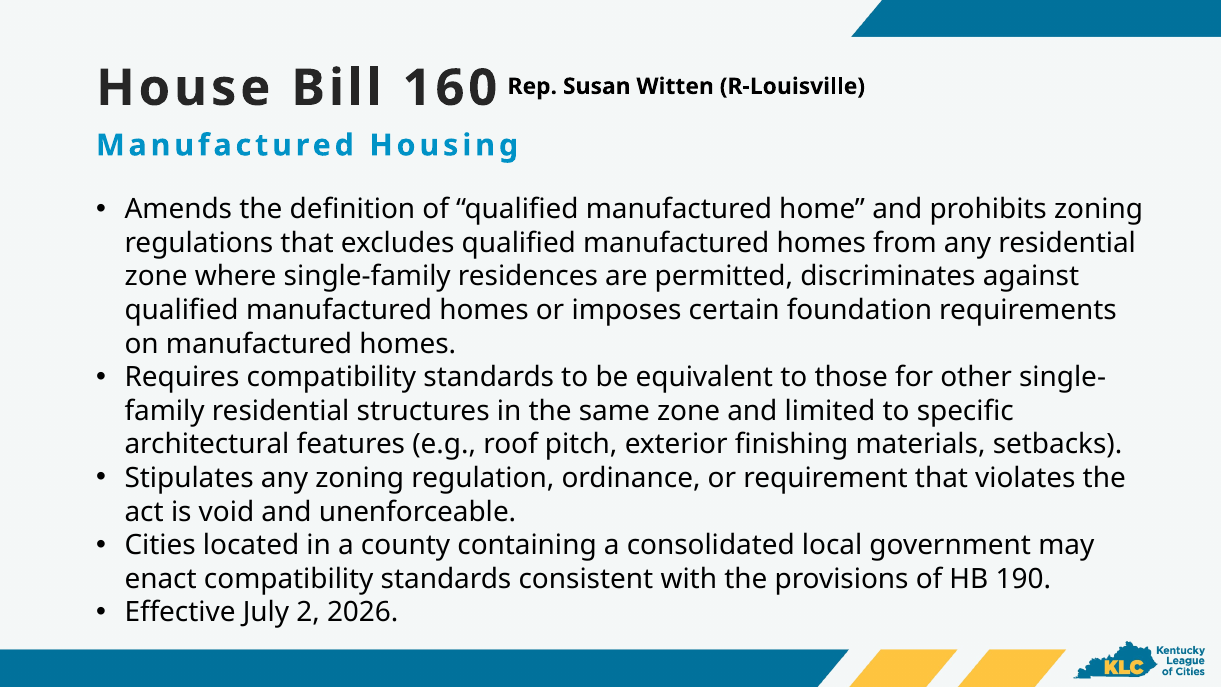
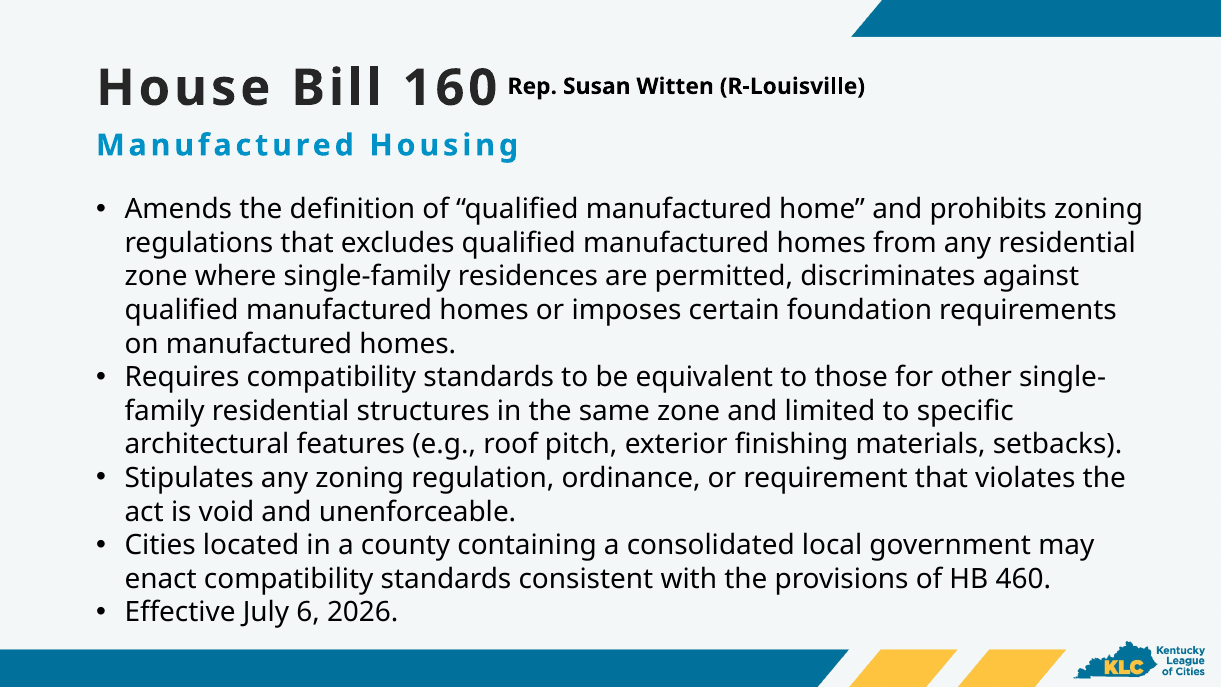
190: 190 -> 460
2: 2 -> 6
